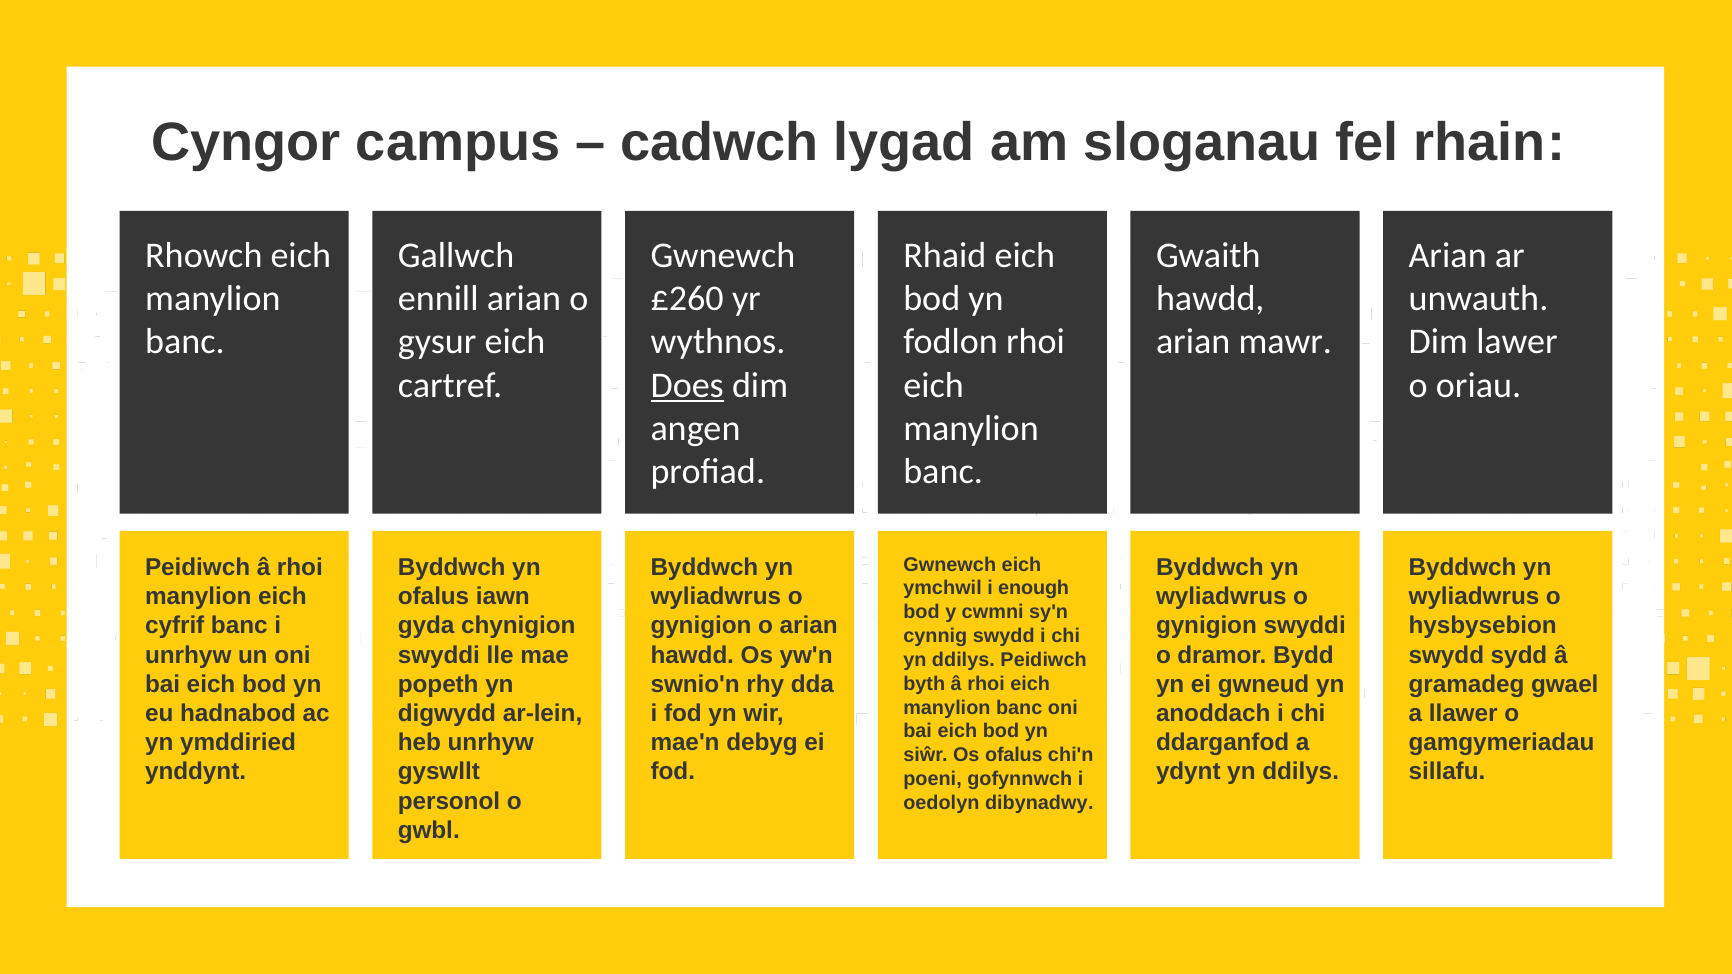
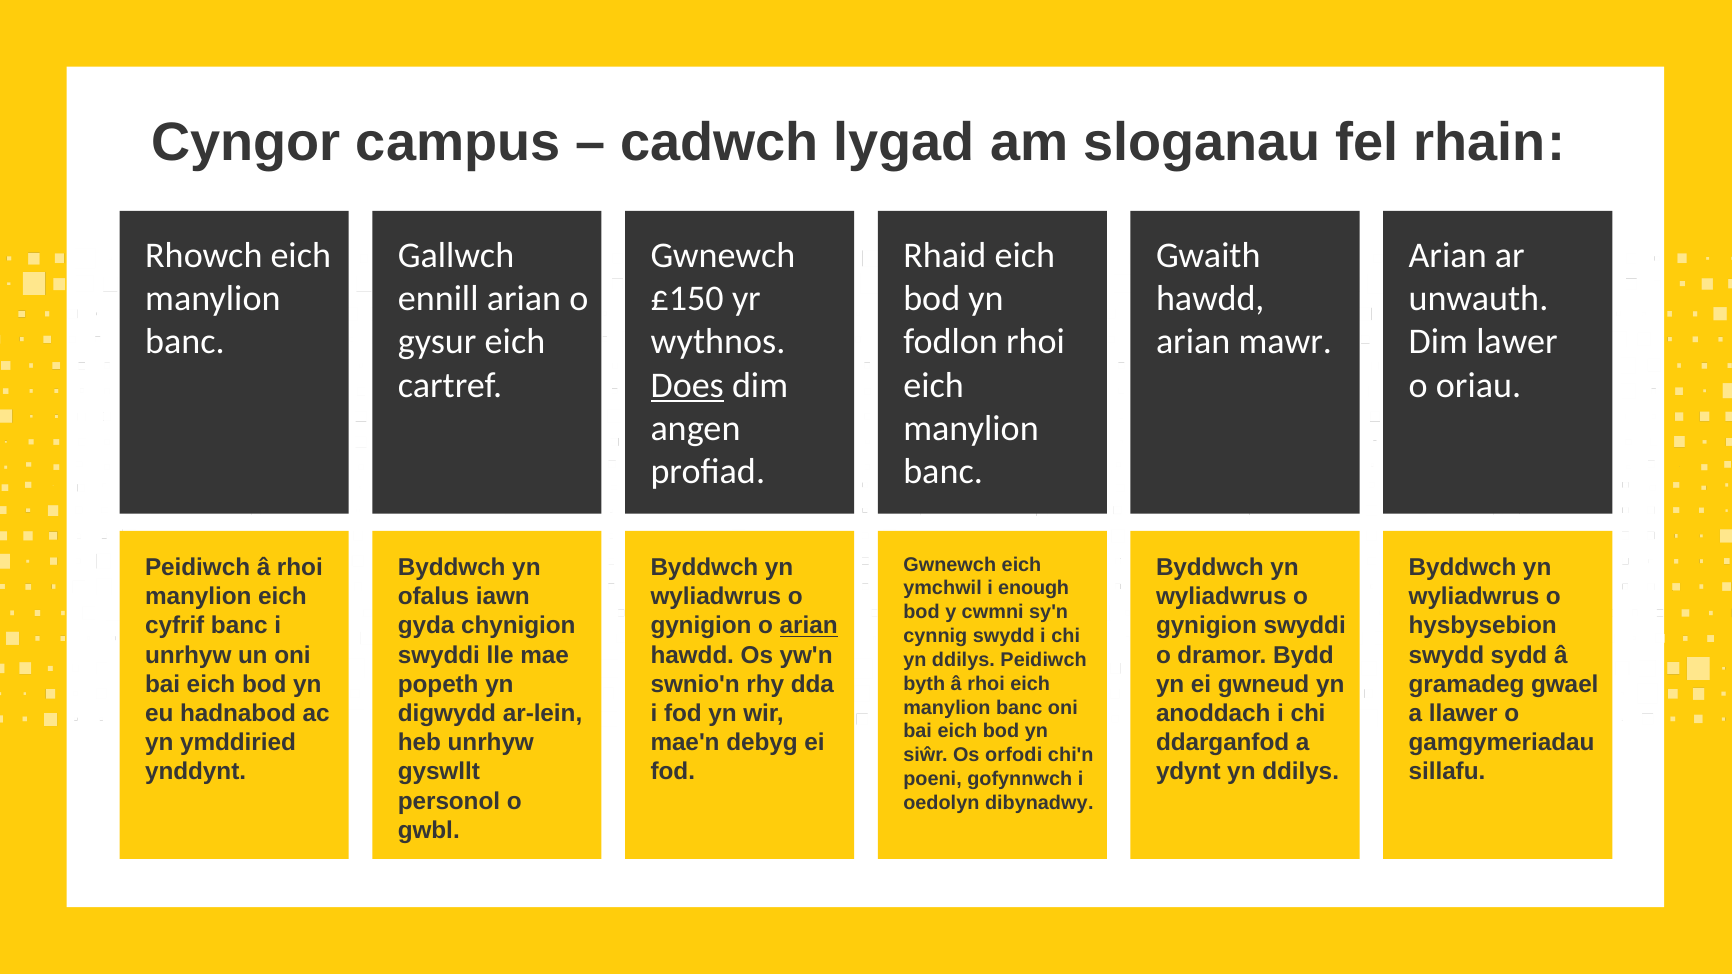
£260: £260 -> £150
arian at (809, 626) underline: none -> present
Os ofalus: ofalus -> orfodi
